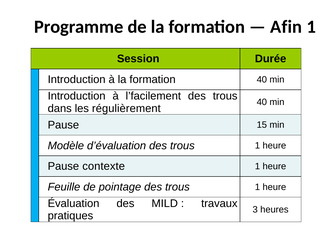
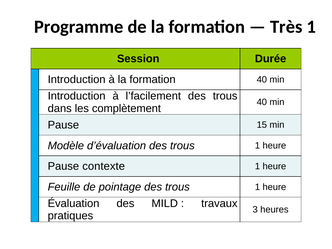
Afin: Afin -> Très
régulièrement: régulièrement -> complètement
